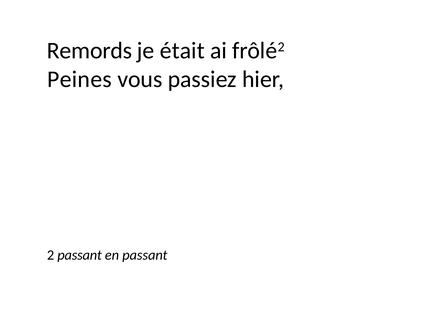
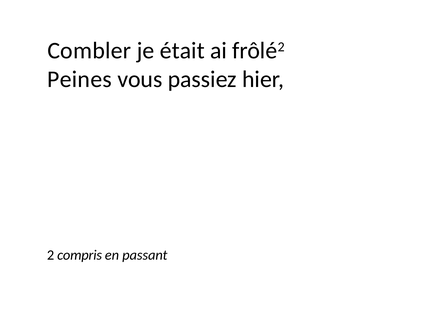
Remords: Remords -> Combler
2 passant: passant -> compris
